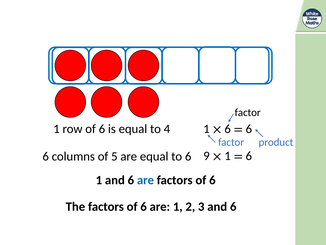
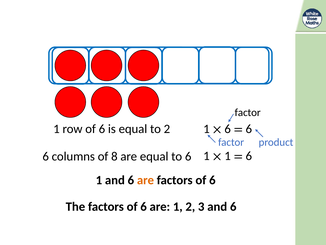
to 4: 4 -> 2
5: 5 -> 8
to 6 9: 9 -> 1
are at (145, 180) colour: blue -> orange
